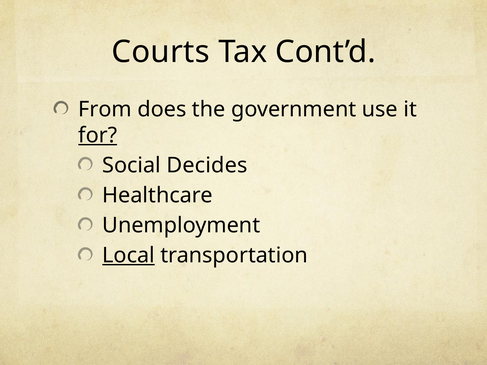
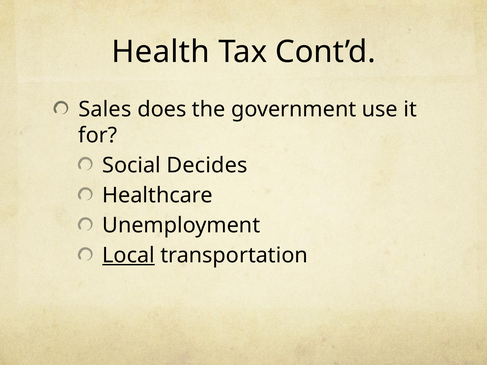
Courts: Courts -> Health
From: From -> Sales
for underline: present -> none
